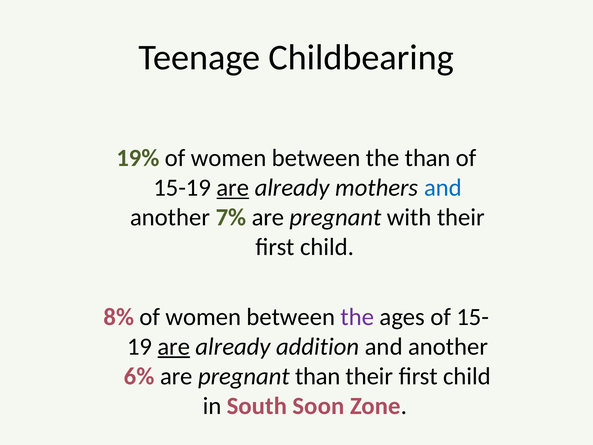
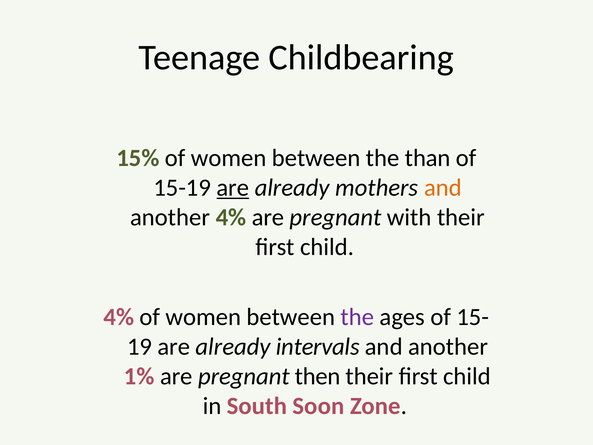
19%: 19% -> 15%
and at (443, 188) colour: blue -> orange
another 7%: 7% -> 4%
8% at (119, 317): 8% -> 4%
are at (174, 346) underline: present -> none
addition: addition -> intervals
6%: 6% -> 1%
pregnant than: than -> then
